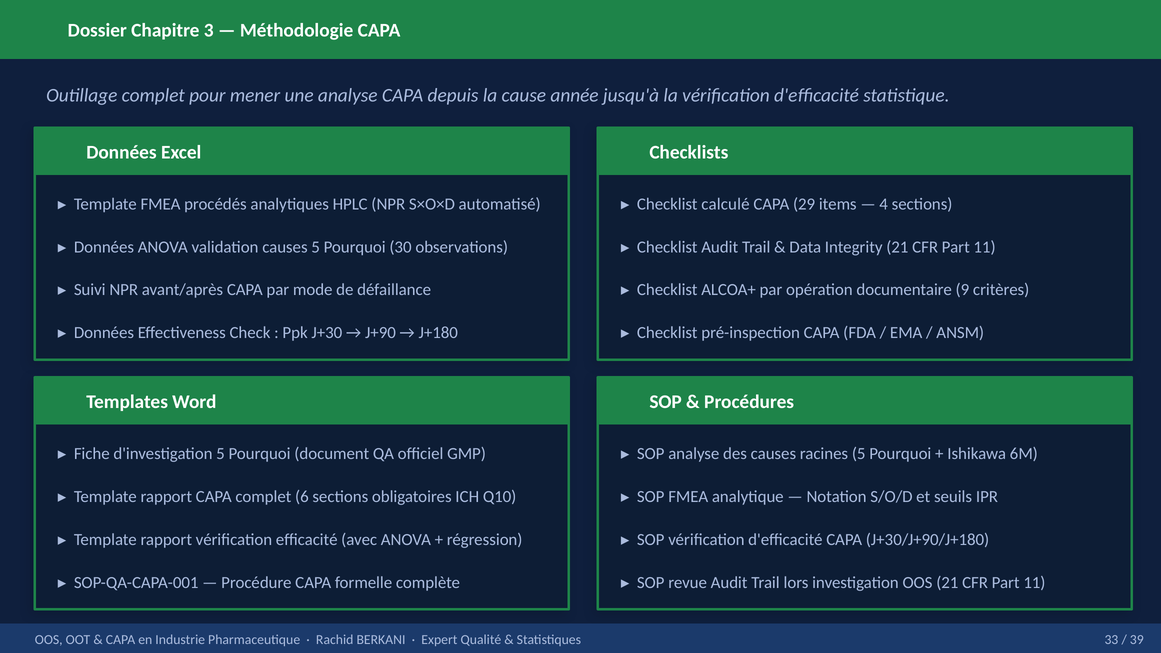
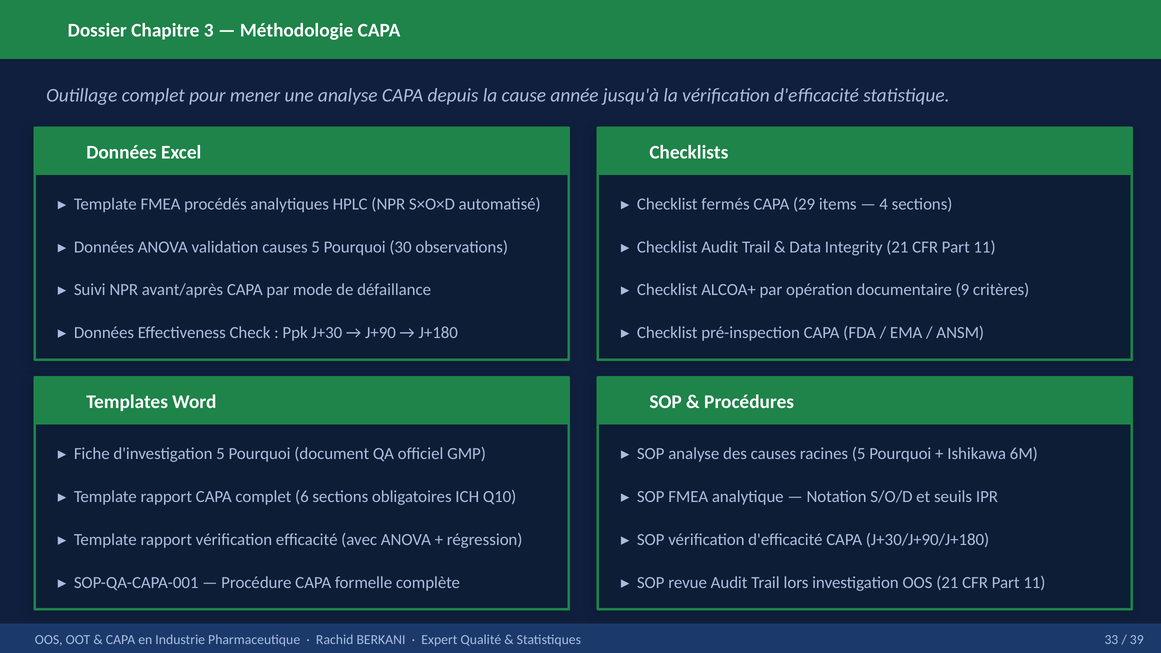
calculé: calculé -> fermés
